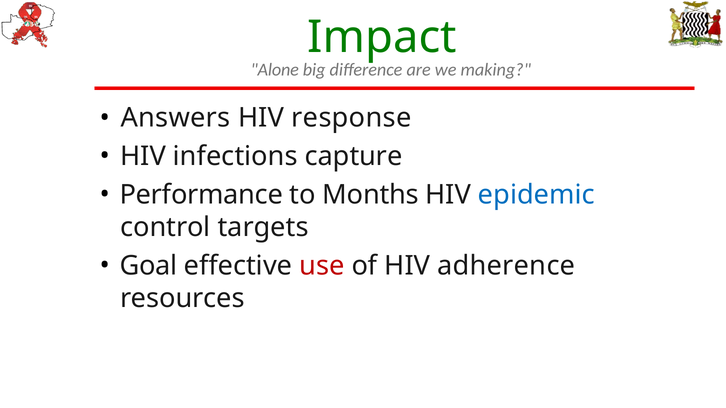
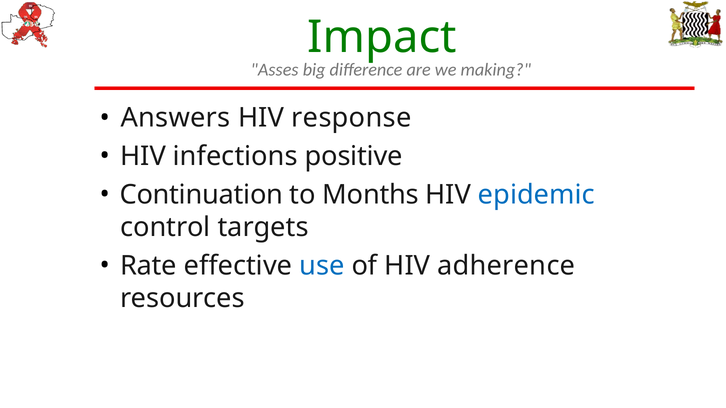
Alone: Alone -> Asses
capture: capture -> positive
Performance: Performance -> Continuation
Goal: Goal -> Rate
use colour: red -> blue
